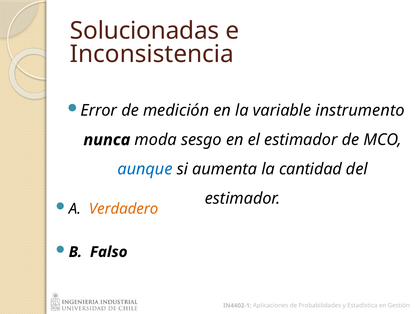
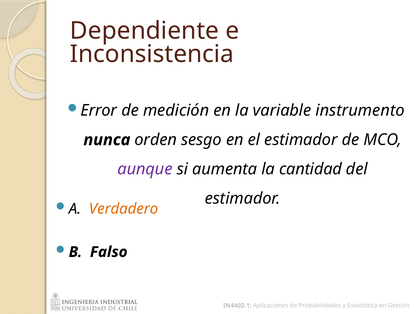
Solucionadas: Solucionadas -> Dependiente
moda: moda -> orden
aunque colour: blue -> purple
